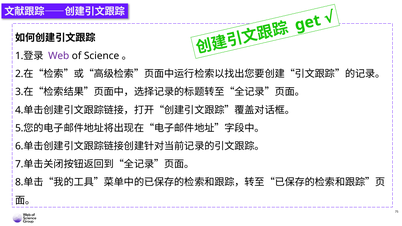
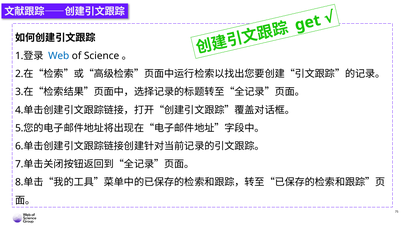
Web colour: purple -> blue
